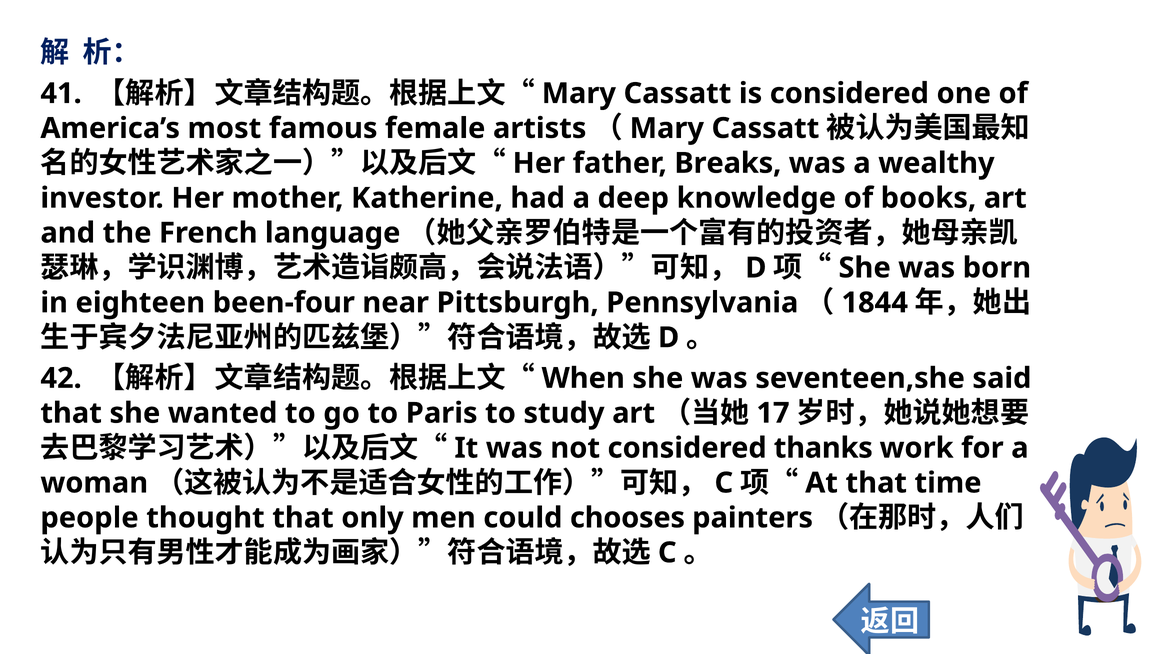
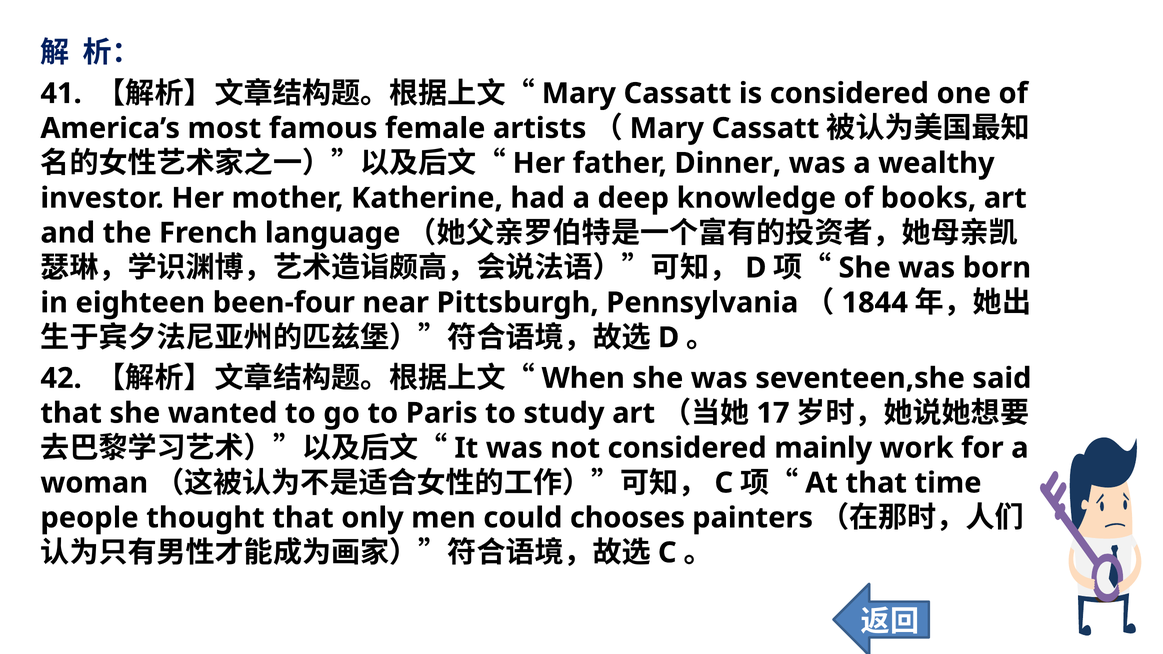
Breaks: Breaks -> Dinner
thanks: thanks -> mainly
